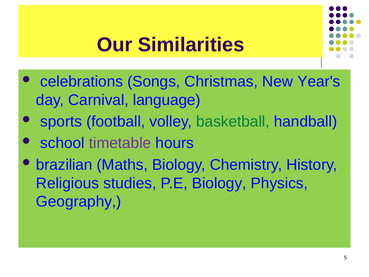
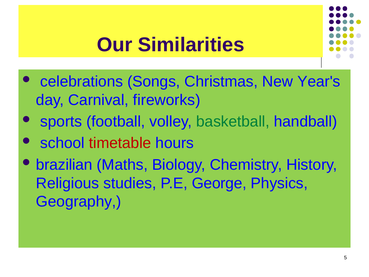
language: language -> fireworks
timetable colour: purple -> red
P.E Biology: Biology -> George
